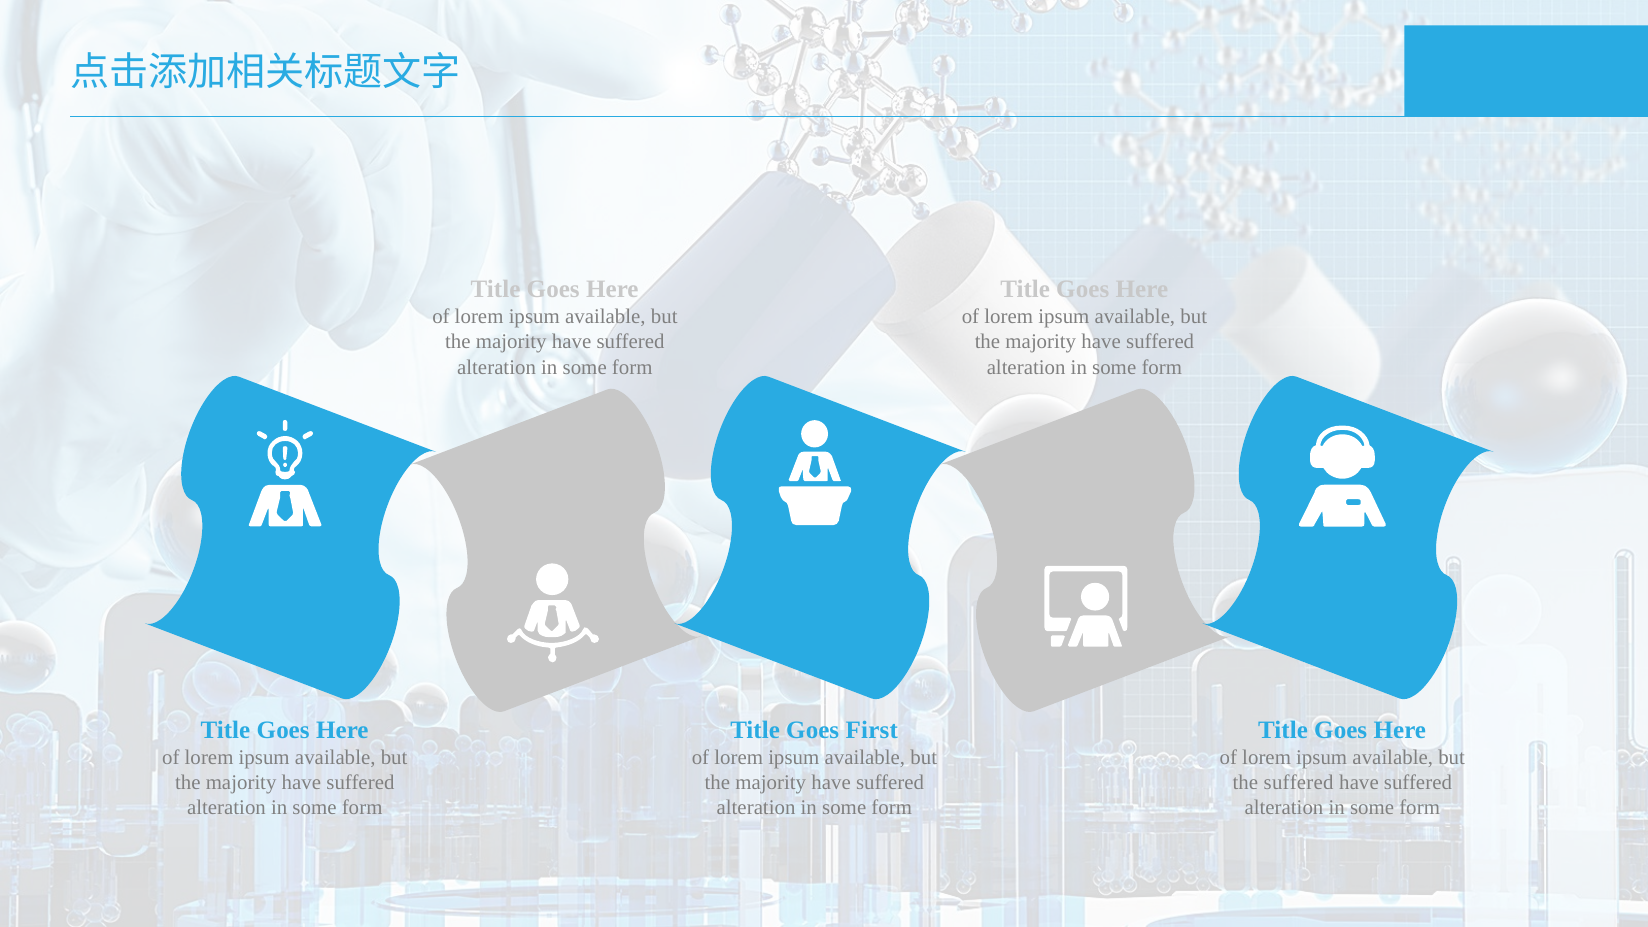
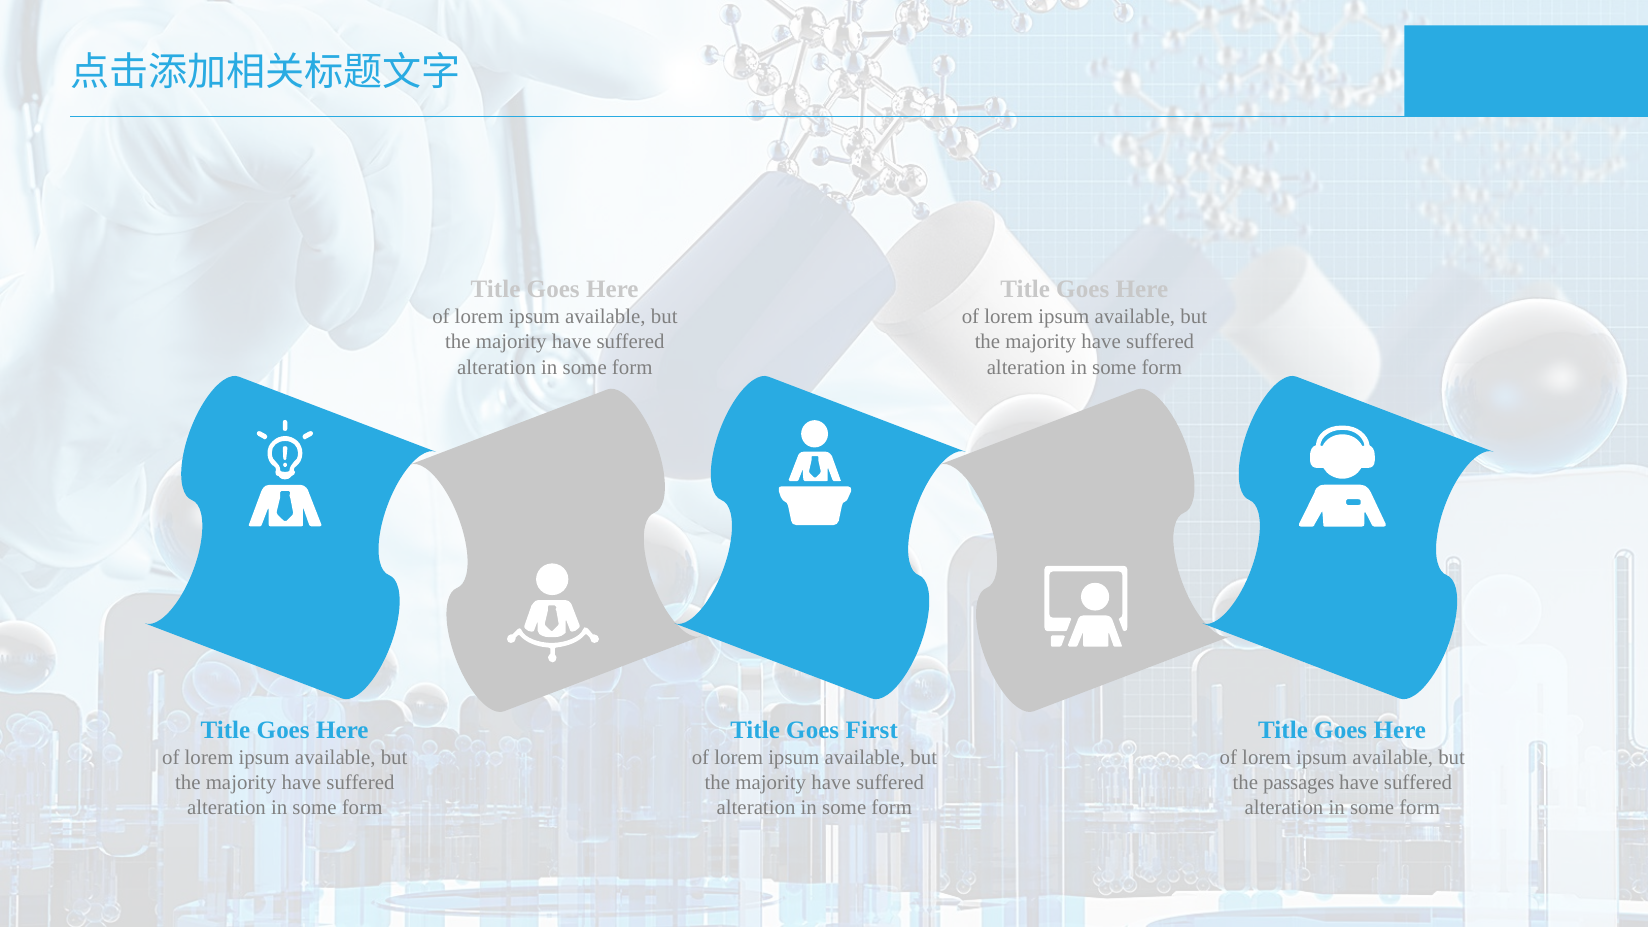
the suffered: suffered -> passages
